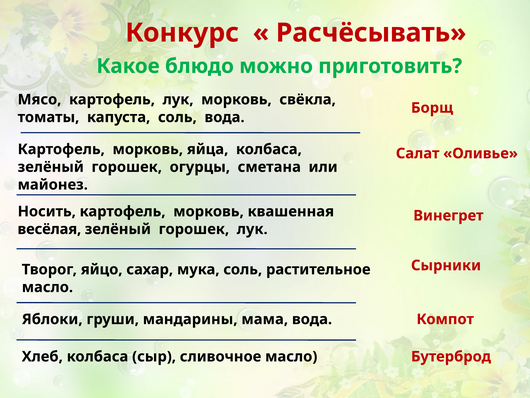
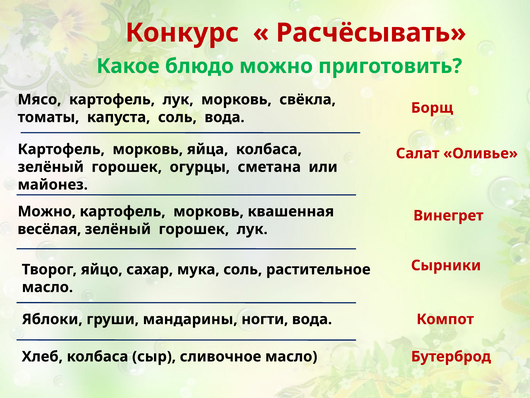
Носить at (47, 211): Носить -> Можно
мама: мама -> ногти
